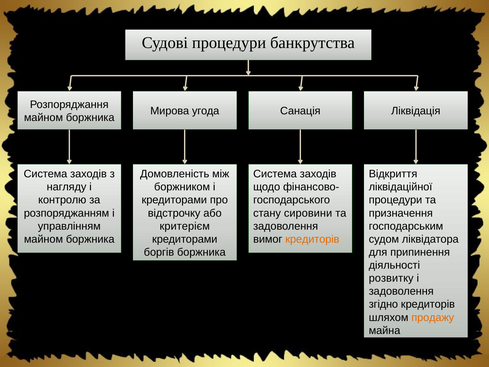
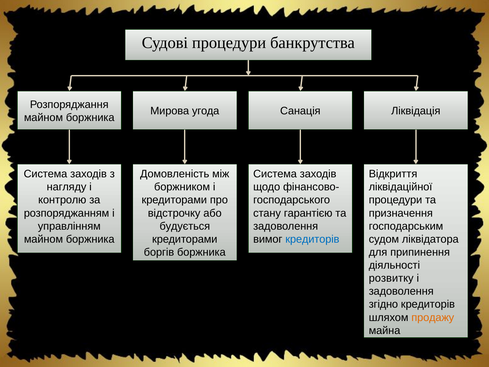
сировини: сировини -> гарантією
критерієм: критерієм -> будується
кредиторів at (312, 239) colour: orange -> blue
